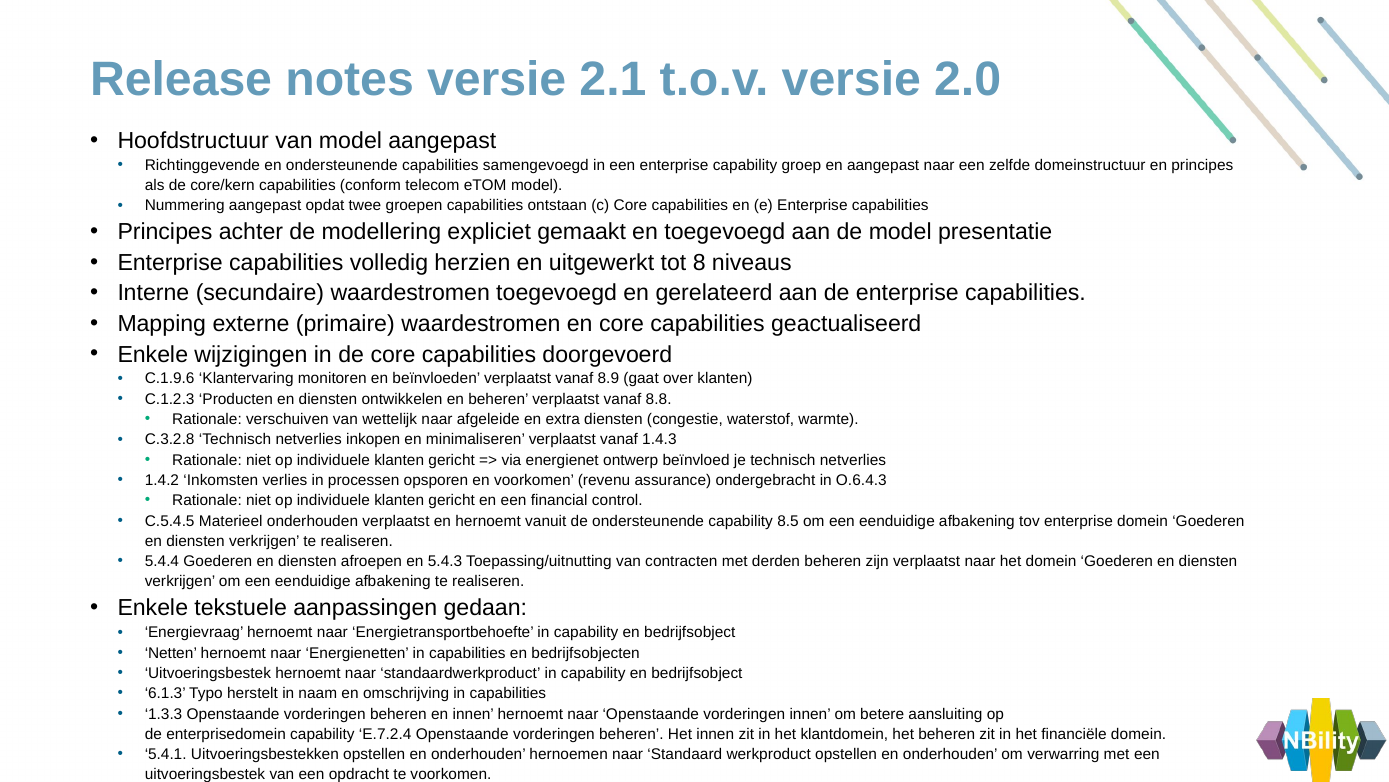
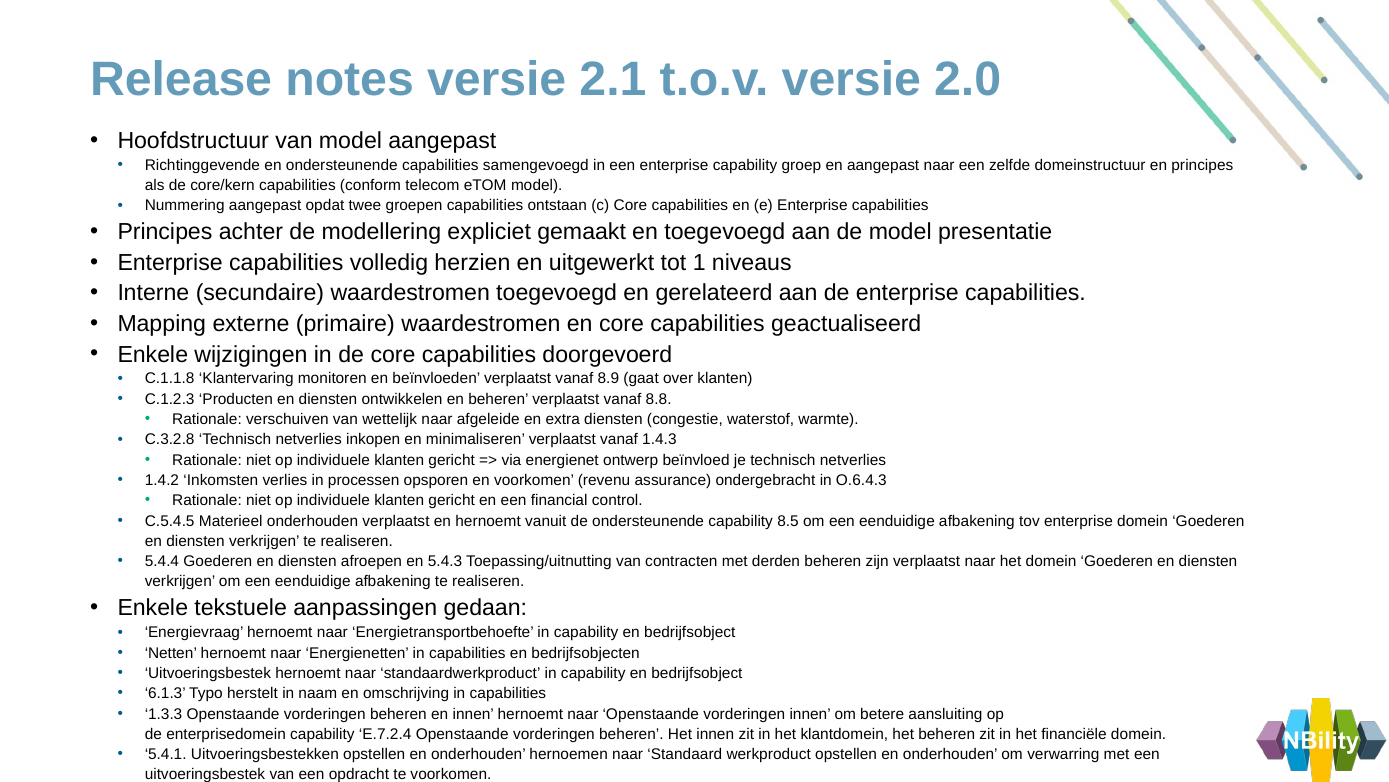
8: 8 -> 1
C.1.9.6: C.1.9.6 -> C.1.1.8
